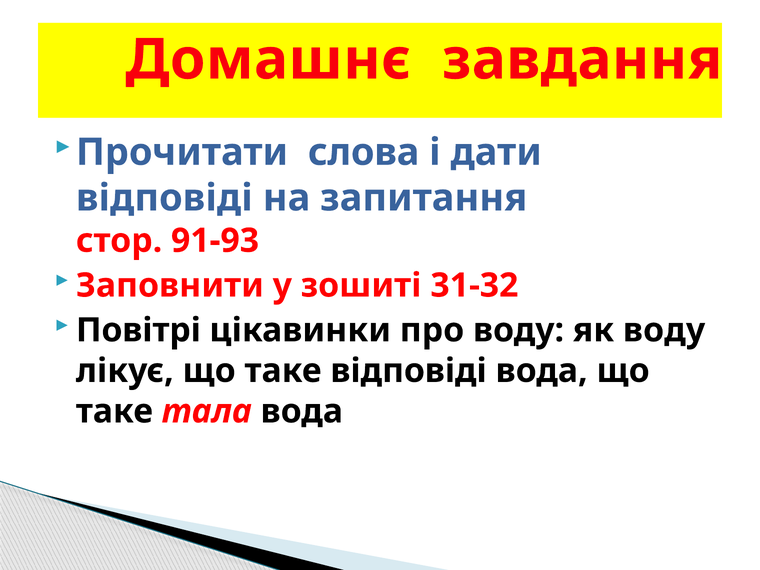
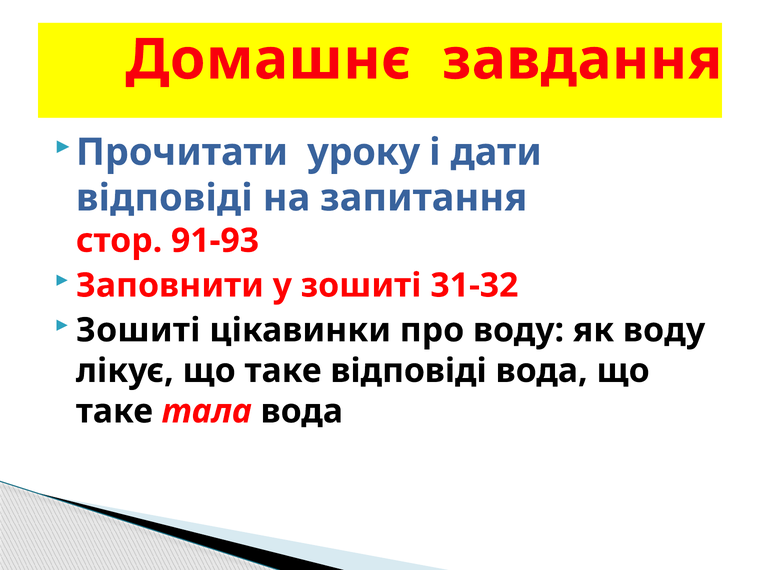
слова: слова -> уроку
Повітрі at (138, 330): Повітрі -> Зошиті
